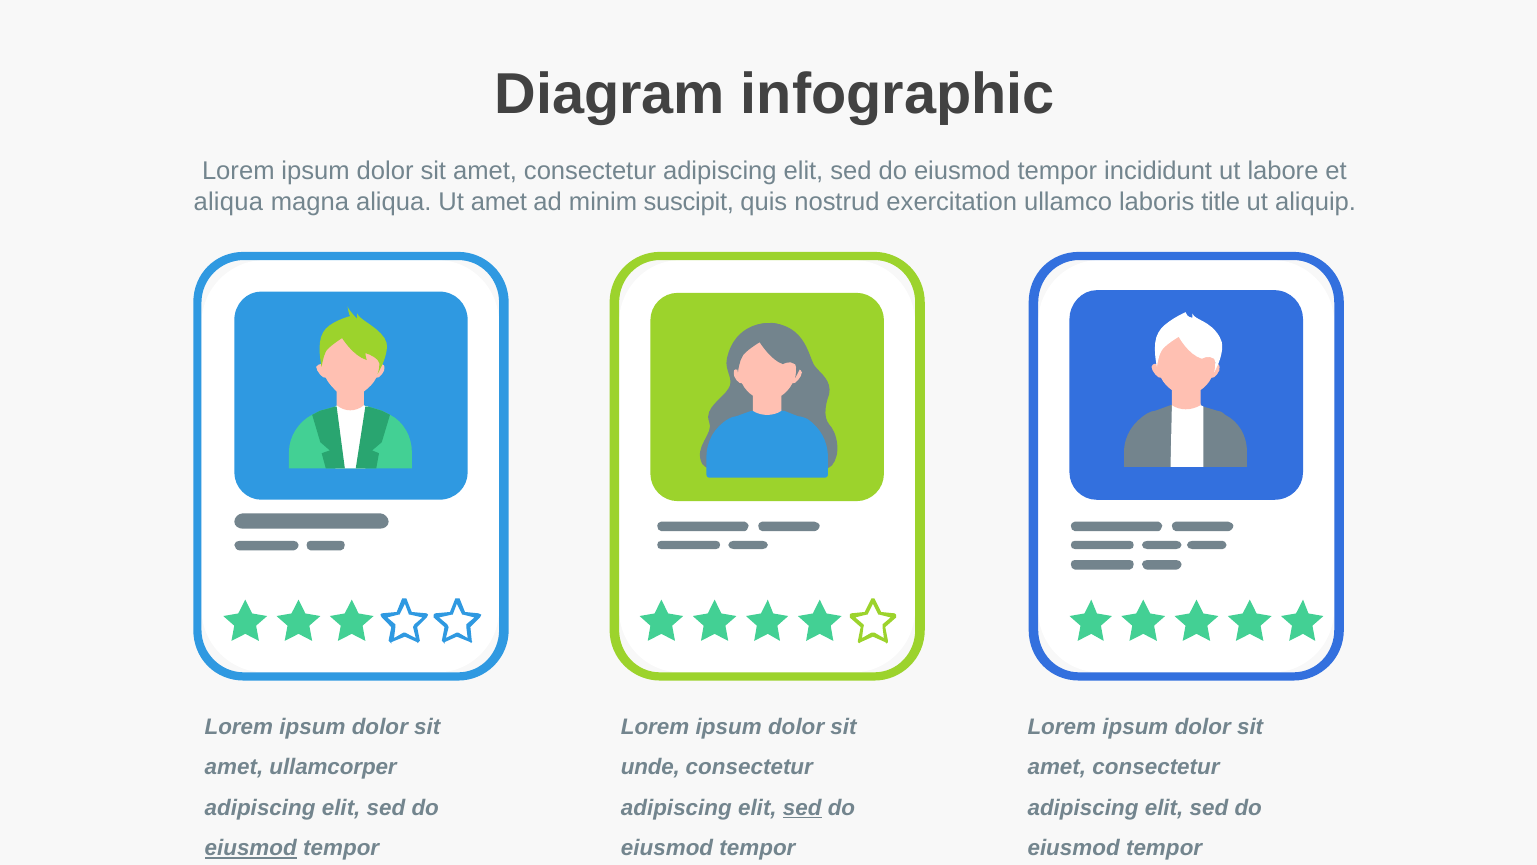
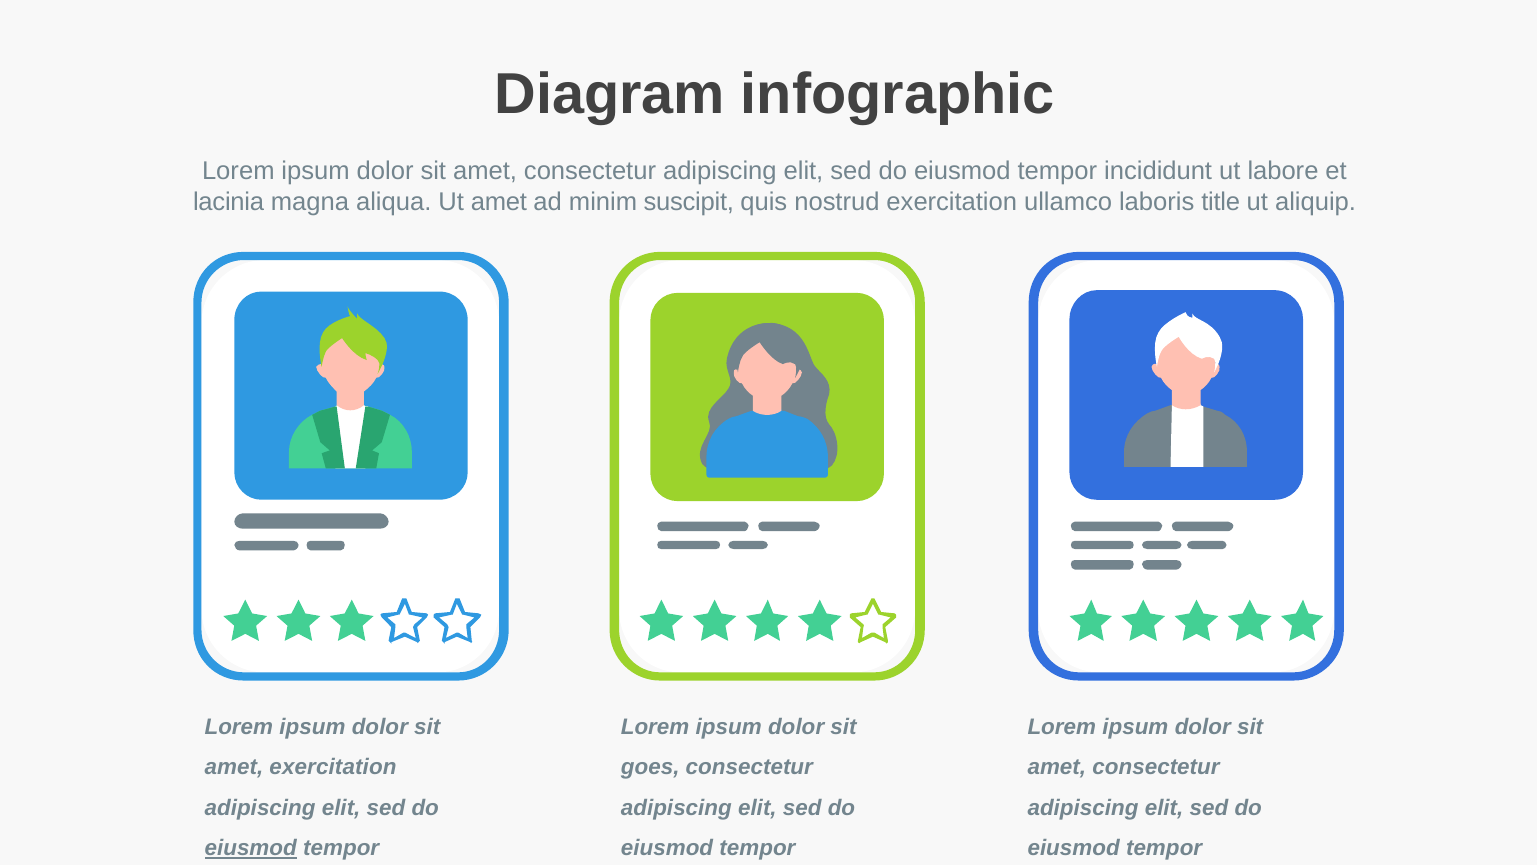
aliqua at (228, 202): aliqua -> lacinia
amet ullamcorper: ullamcorper -> exercitation
unde: unde -> goes
sed at (802, 807) underline: present -> none
